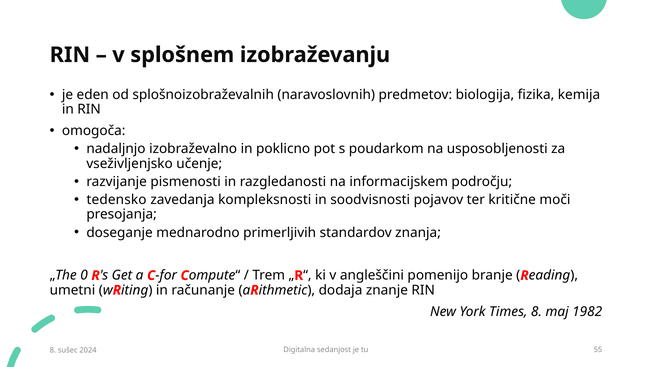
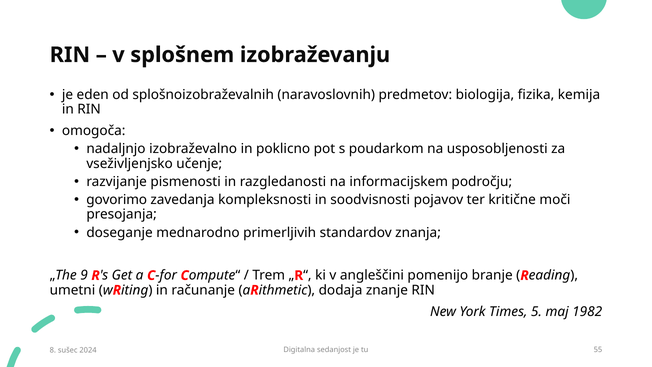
tedensko: tedensko -> govorimo
0: 0 -> 9
Times 8: 8 -> 5
